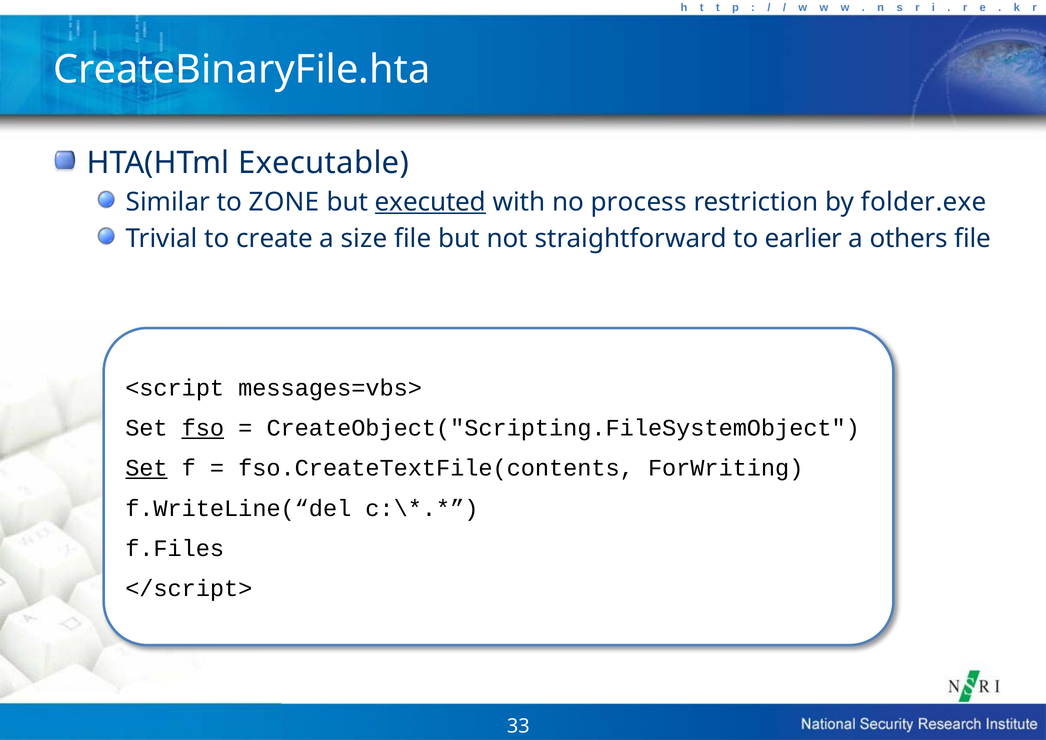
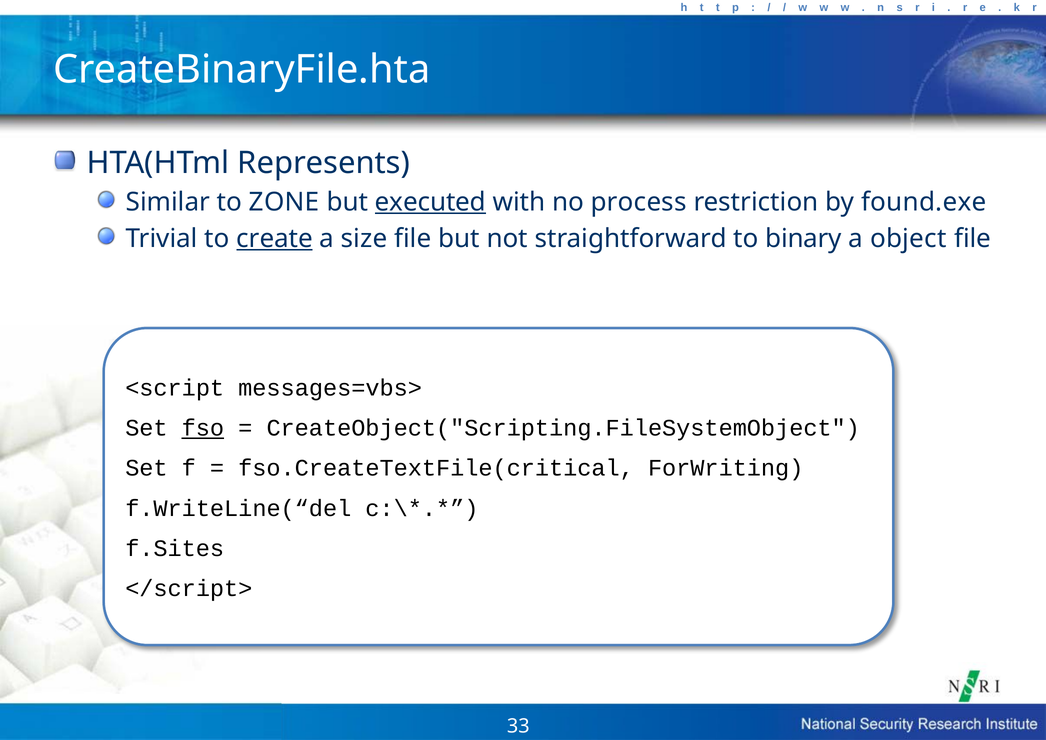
Executable: Executable -> Represents
folder.exe: folder.exe -> found.exe
create underline: none -> present
earlier: earlier -> binary
others: others -> object
Set at (146, 468) underline: present -> none
fso.CreateTextFile(contents: fso.CreateTextFile(contents -> fso.CreateTextFile(critical
f.Files: f.Files -> f.Sites
